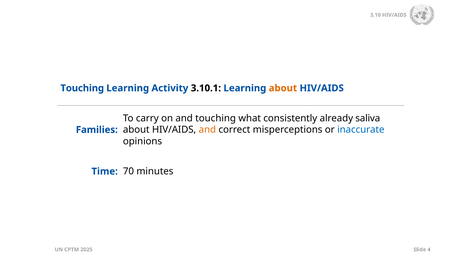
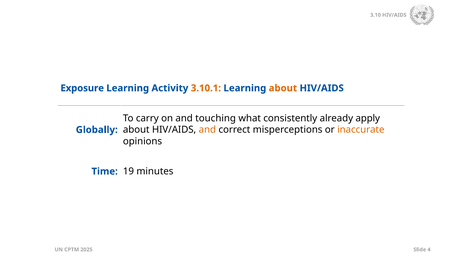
Touching at (82, 88): Touching -> Exposure
3.10.1 colour: black -> orange
saliva: saliva -> apply
inaccurate colour: blue -> orange
Families: Families -> Globally
70: 70 -> 19
